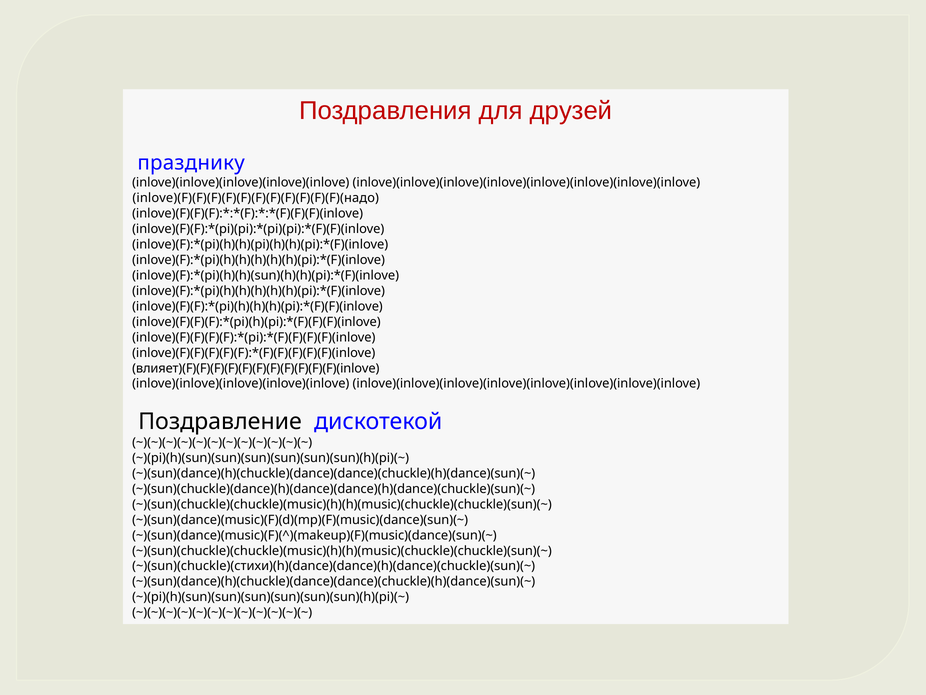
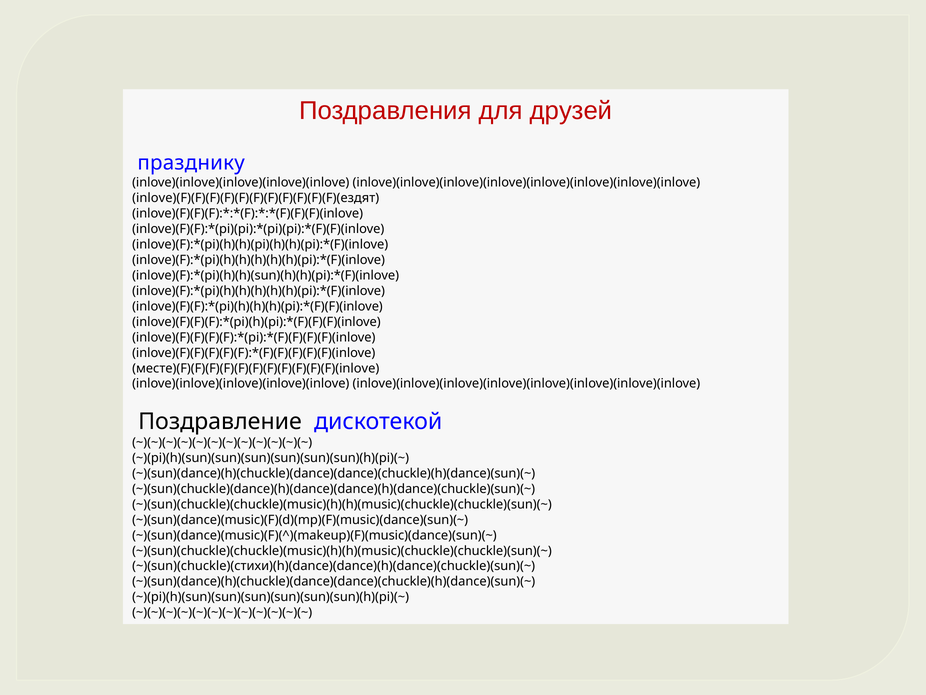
inlove)(F)(F)(F)(F)(F)(F)(F)(F)(F)(F)(F)(надо: inlove)(F)(F)(F)(F)(F)(F)(F)(F)(F)(F)(F)(надо -> inlove)(F)(F)(F)(F)(F)(F)(F)(F)(F)(F)(F)(ездят
влияет)(F)(F)(F)(F)(F)(F)(F)(F)(F)(F)(F)(inlove: влияет)(F)(F)(F)(F)(F)(F)(F)(F)(F)(F)(F)(inlove -> месте)(F)(F)(F)(F)(F)(F)(F)(F)(F)(F)(F)(inlove
